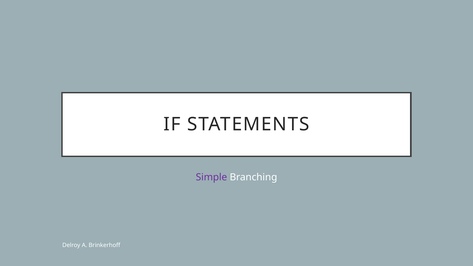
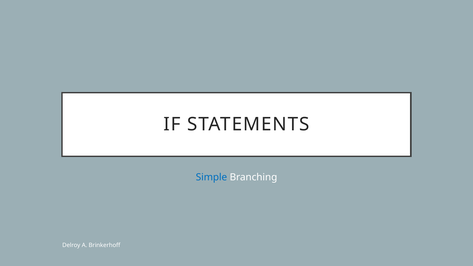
Simple colour: purple -> blue
